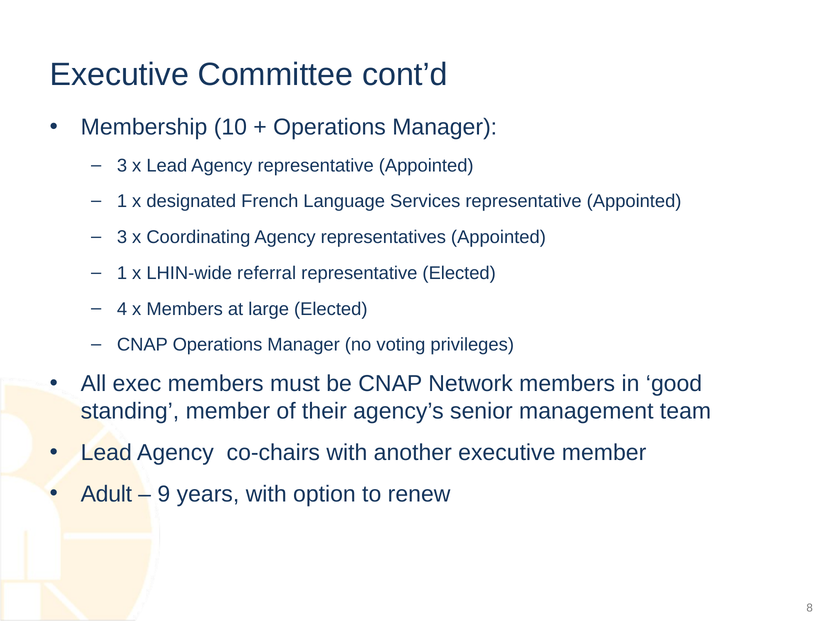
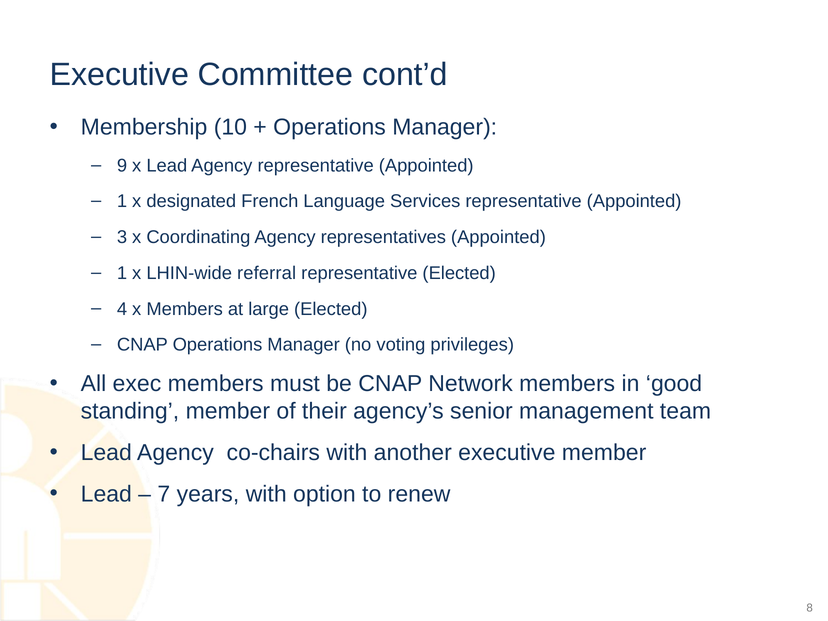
3 at (122, 166): 3 -> 9
Adult at (106, 494): Adult -> Lead
9: 9 -> 7
